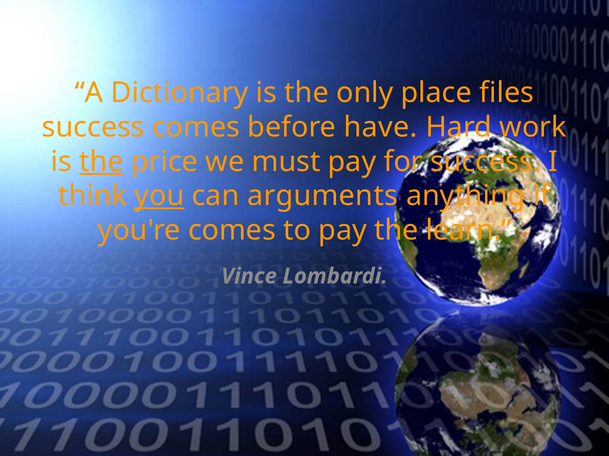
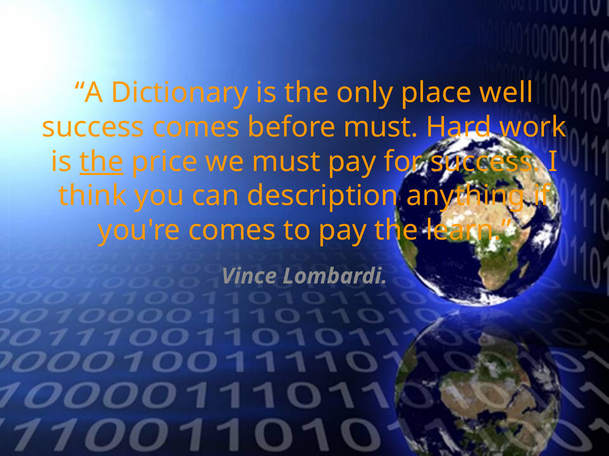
files: files -> well
before have: have -> must
you underline: present -> none
arguments: arguments -> description
